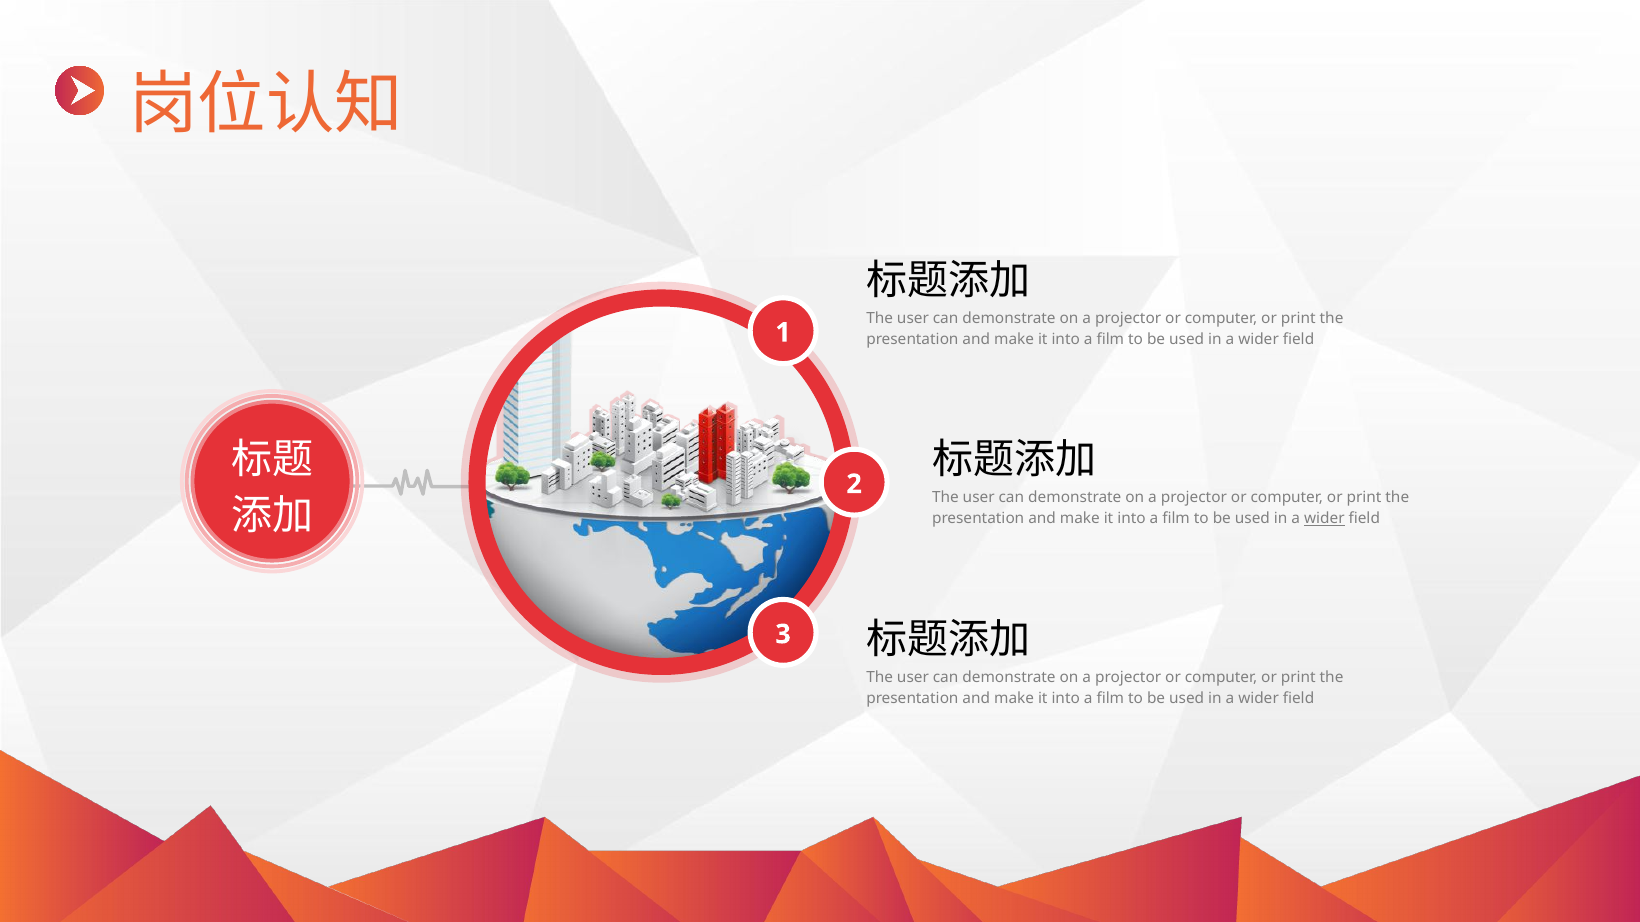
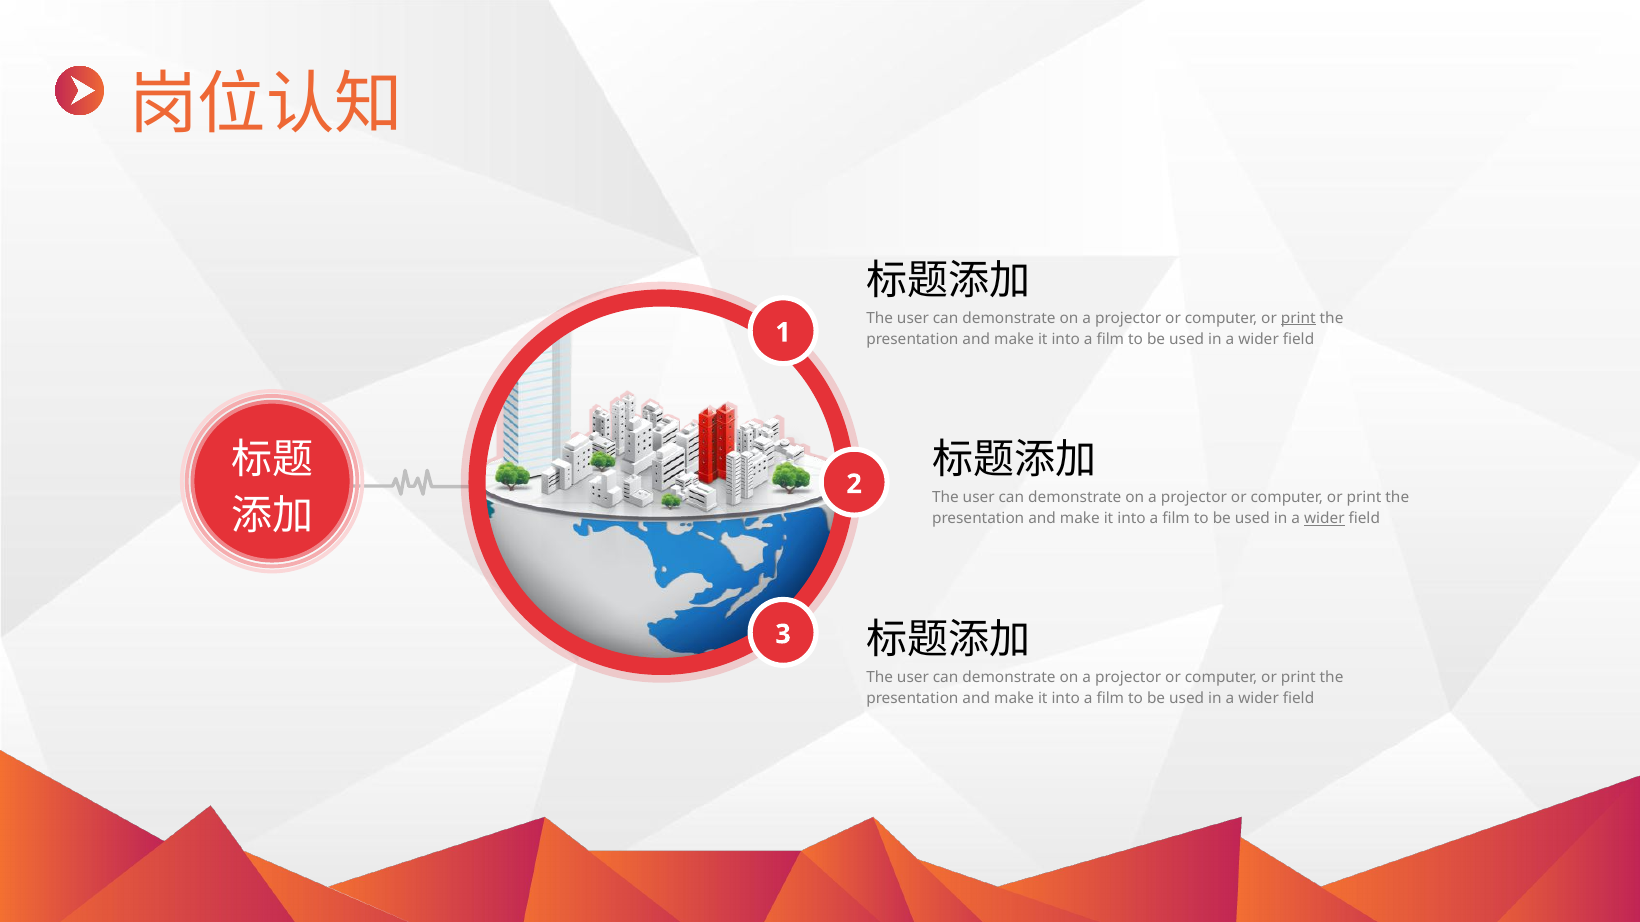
print at (1298, 318) underline: none -> present
